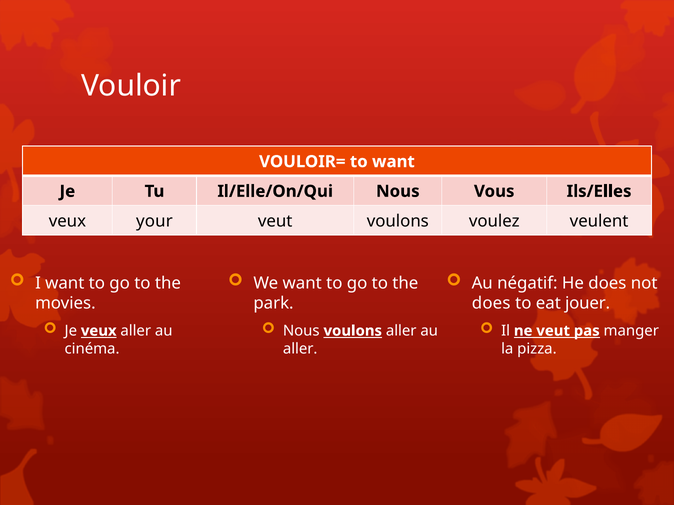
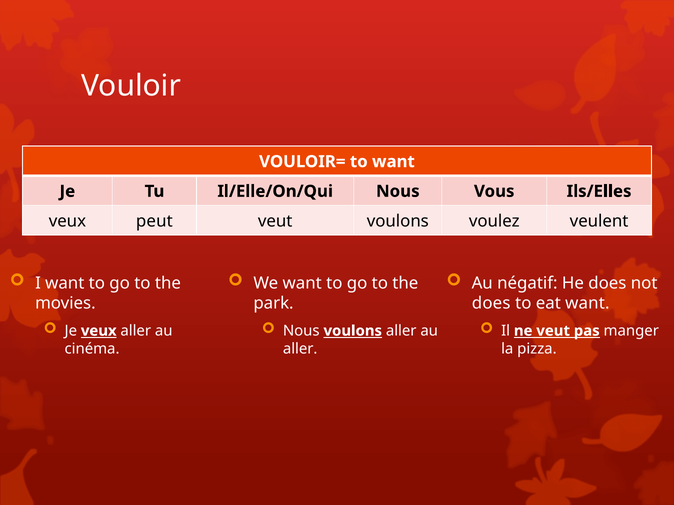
your: your -> peut
eat jouer: jouer -> want
